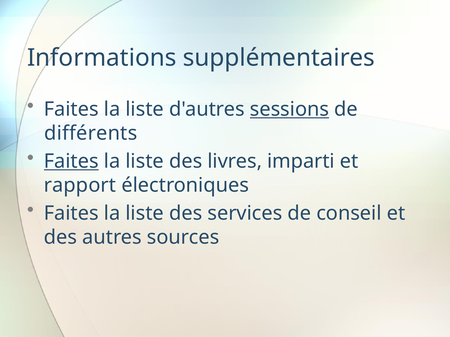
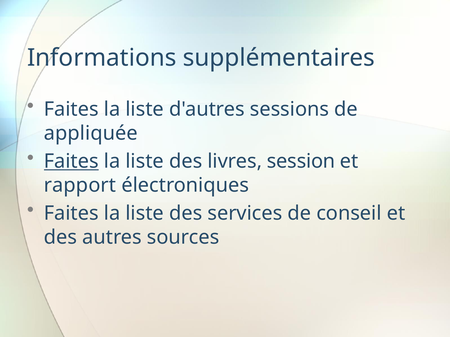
sessions underline: present -> none
différents: différents -> appliquée
imparti: imparti -> session
